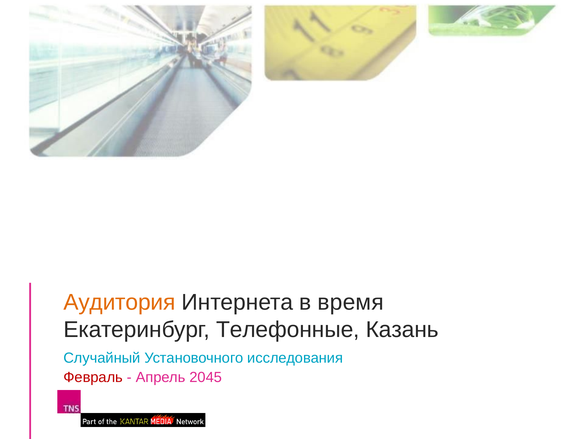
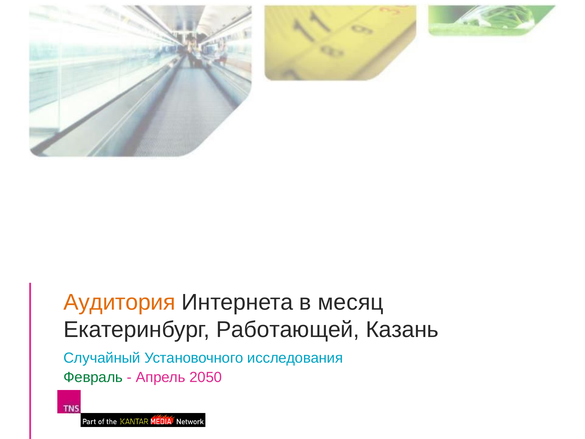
время: время -> месяц
Телефонные: Телефонные -> Работающей
Февраль colour: red -> green
2045: 2045 -> 2050
